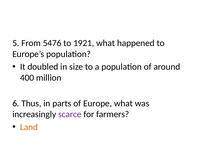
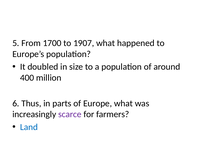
5476: 5476 -> 1700
1921: 1921 -> 1907
Land colour: orange -> blue
